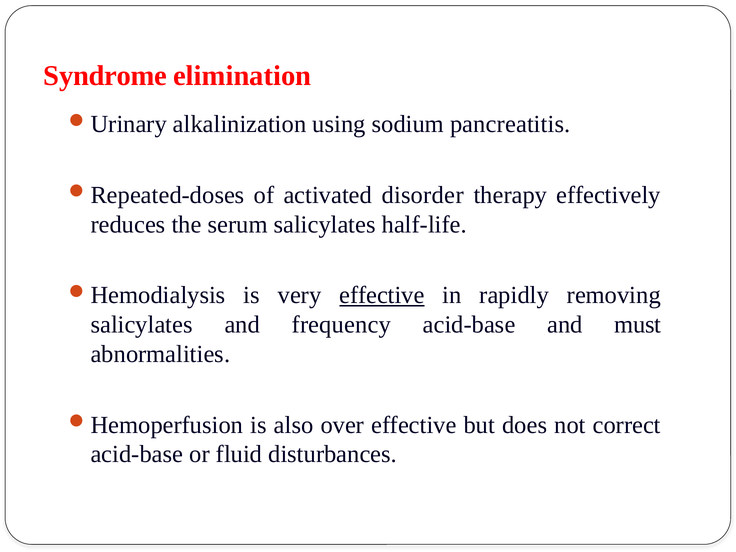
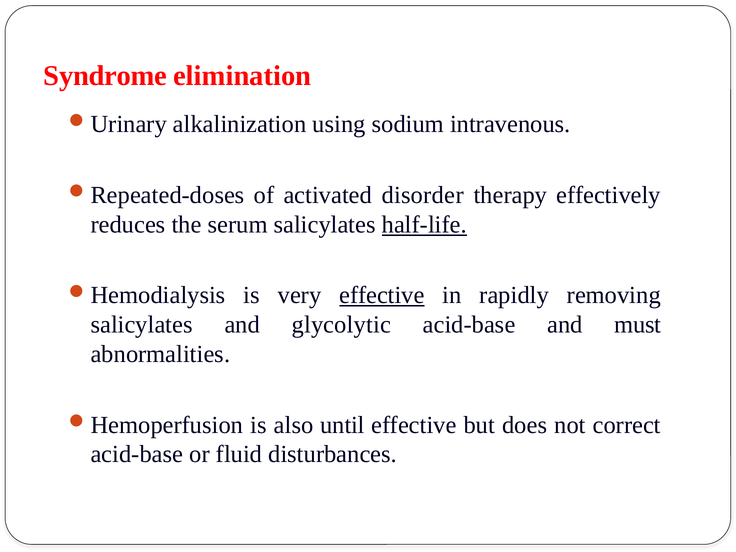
pancreatitis: pancreatitis -> intravenous
half-life underline: none -> present
frequency: frequency -> glycolytic
over: over -> until
